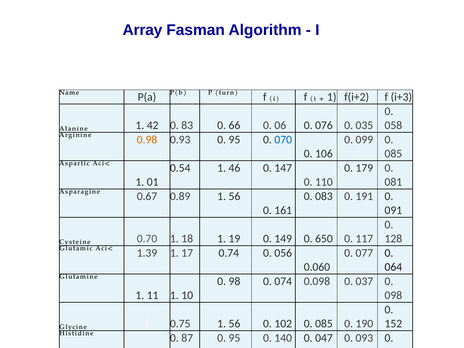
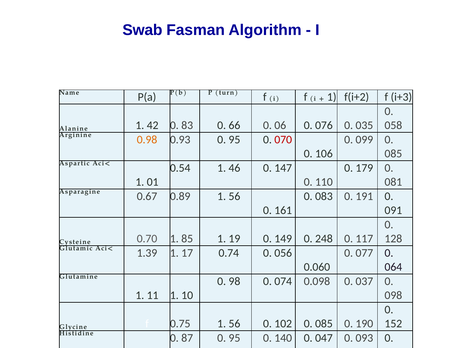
Array: Array -> Swab
070 at (283, 140) colour: blue -> red
18: 18 -> 85
650: 650 -> 248
